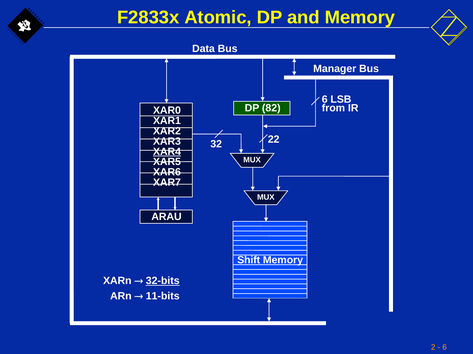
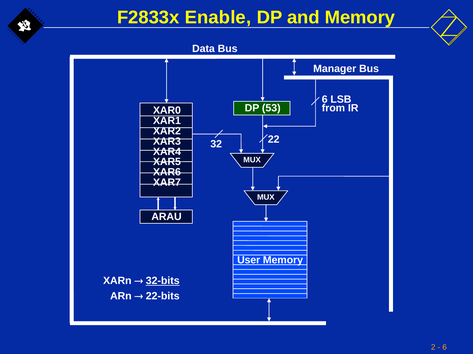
Atomic: Atomic -> Enable
82: 82 -> 53
XAR4 underline: present -> none
Shift: Shift -> User
11-bits: 11-bits -> 22-bits
